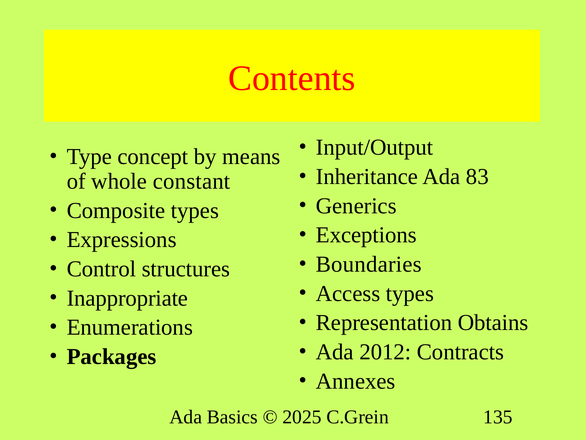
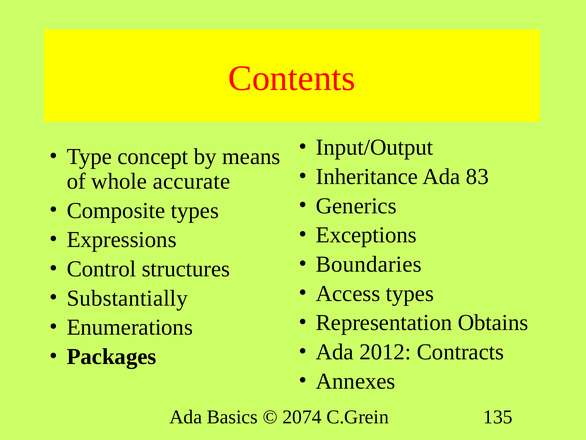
constant: constant -> accurate
Inappropriate: Inappropriate -> Substantially
2025: 2025 -> 2074
